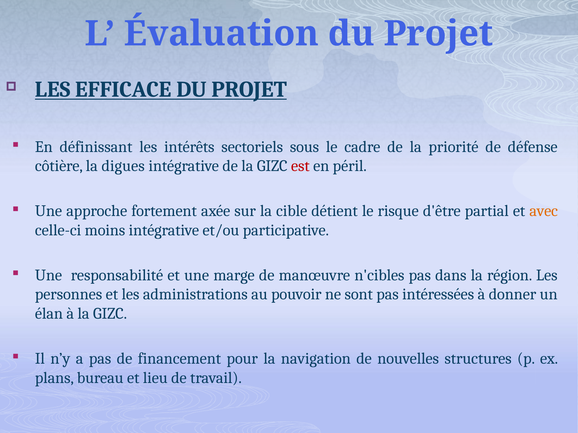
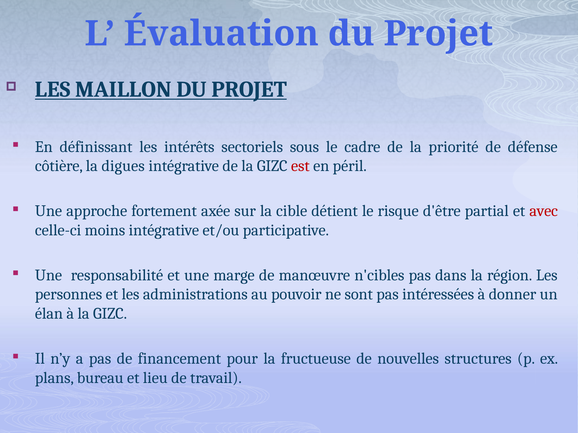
EFFICACE: EFFICACE -> MAILLON
avec colour: orange -> red
navigation: navigation -> fructueuse
